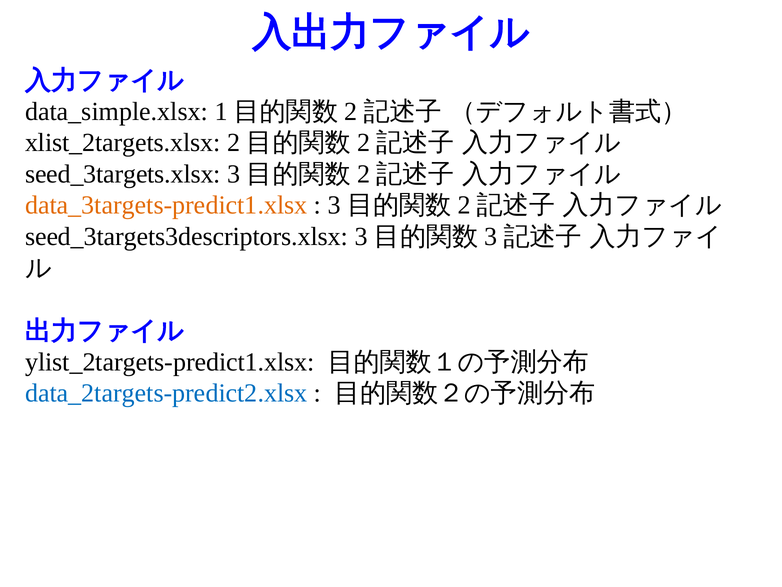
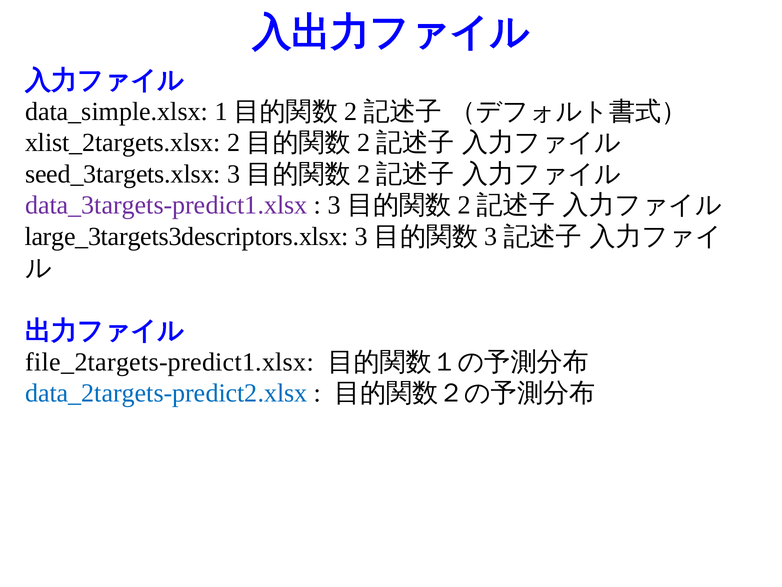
data_3targets-predict1.xlsx colour: orange -> purple
seed_3targets3descriptors.xlsx: seed_3targets3descriptors.xlsx -> large_3targets3descriptors.xlsx
ylist_2targets-predict1.xlsx: ylist_2targets-predict1.xlsx -> file_2targets-predict1.xlsx
